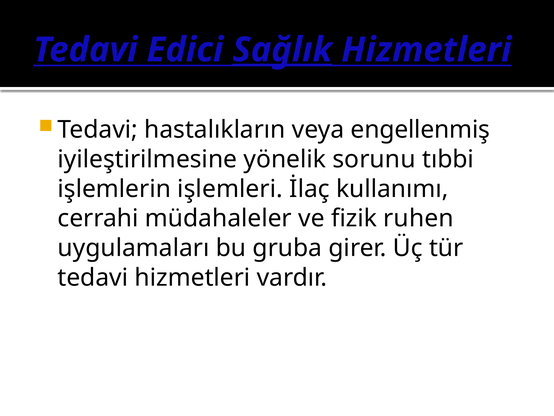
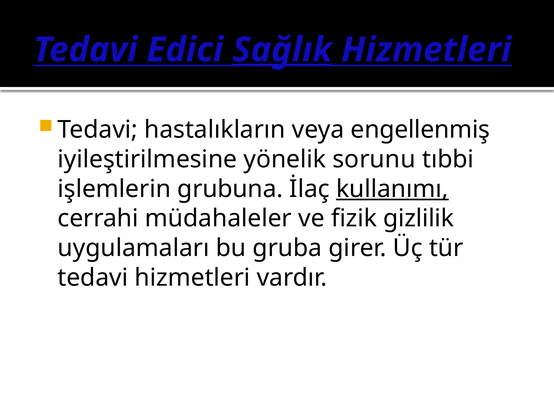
işlemleri: işlemleri -> grubuna
kullanımı underline: none -> present
ruhen: ruhen -> gizlilik
